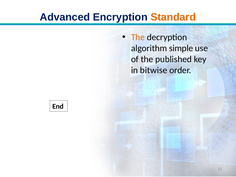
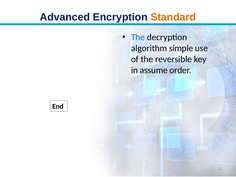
The at (138, 37) colour: orange -> blue
published: published -> reversible
bitwise: bitwise -> assume
